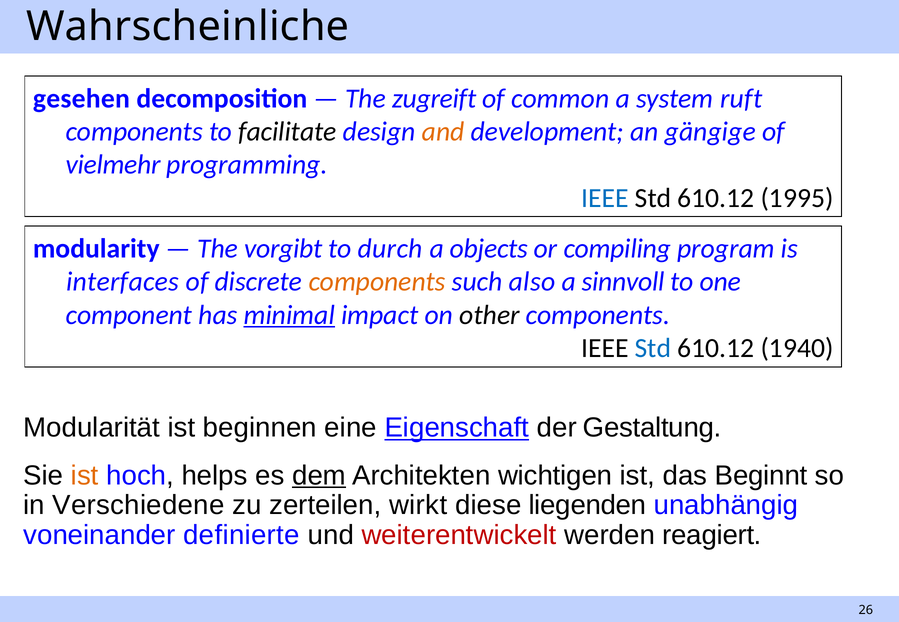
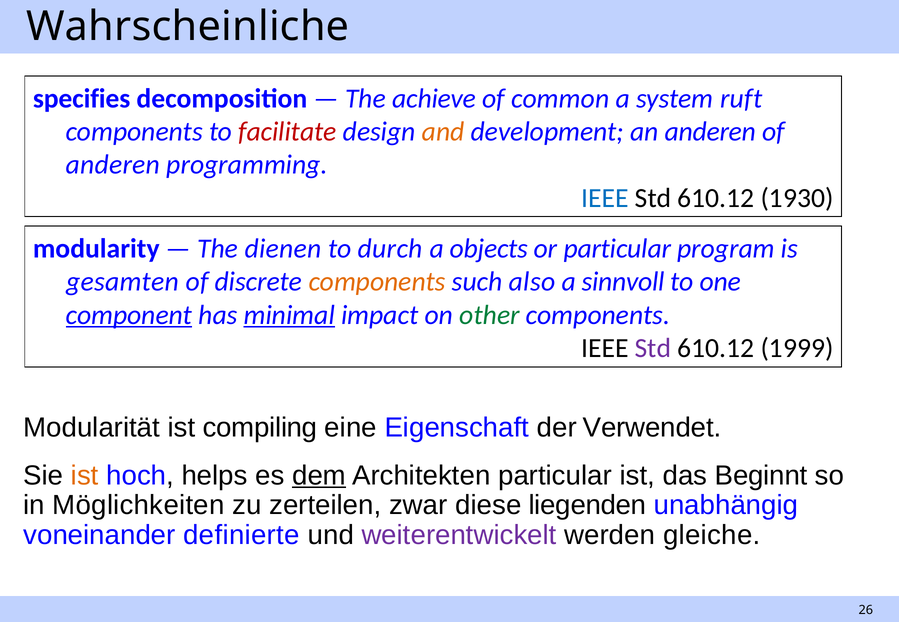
gesehen: gesehen -> specifies
zugreift: zugreift -> achieve
facilitate colour: black -> red
an gängige: gängige -> anderen
vielmehr at (113, 165): vielmehr -> anderen
1995: 1995 -> 1930
vorgibt: vorgibt -> dienen
or compiling: compiling -> particular
interfaces: interfaces -> gesamten
component underline: none -> present
other colour: black -> green
Std at (653, 348) colour: blue -> purple
1940: 1940 -> 1999
beginnen: beginnen -> compiling
Eigenschaft underline: present -> none
Gestaltung: Gestaltung -> Verwendet
Architekten wichtigen: wichtigen -> particular
Verschiedene: Verschiedene -> Möglichkeiten
wirkt: wirkt -> zwar
weiterentwickelt colour: red -> purple
reagiert: reagiert -> gleiche
